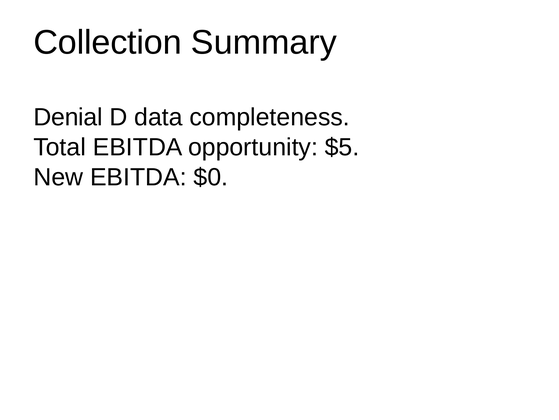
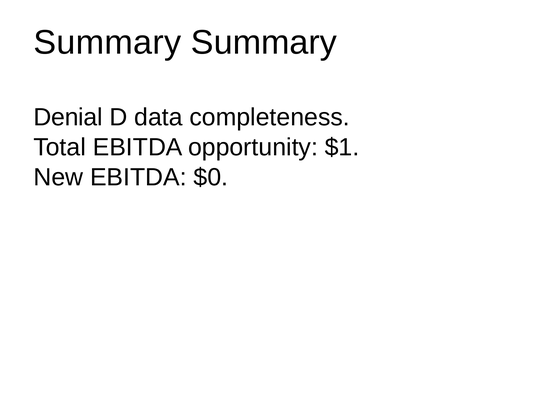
Collection at (108, 42): Collection -> Summary
$5: $5 -> $1
